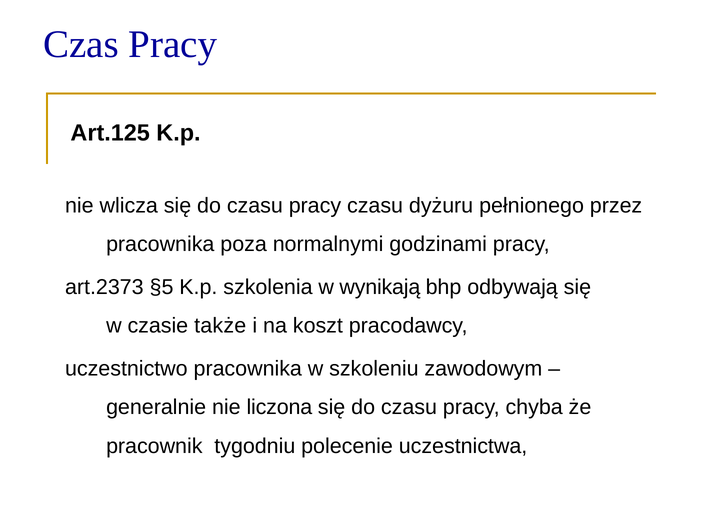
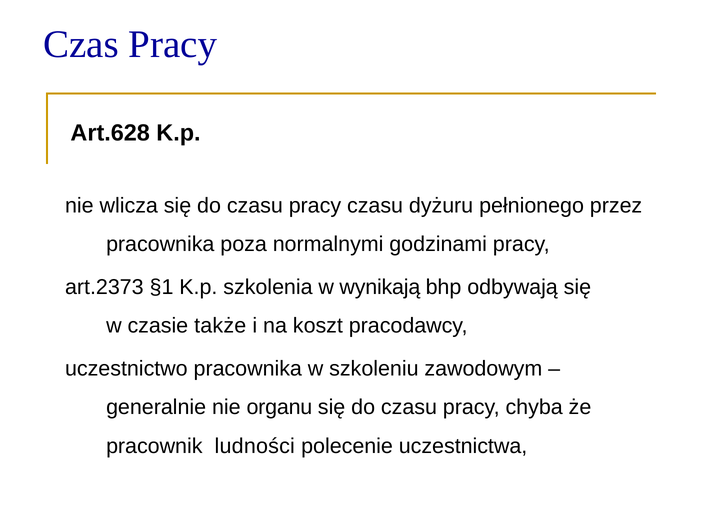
Art.125: Art.125 -> Art.628
§5: §5 -> §1
liczona: liczona -> organu
tygodniu: tygodniu -> ludności
